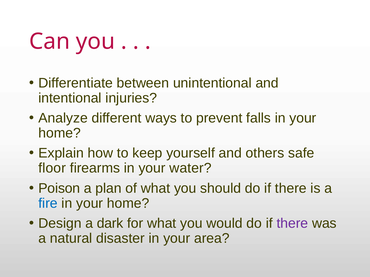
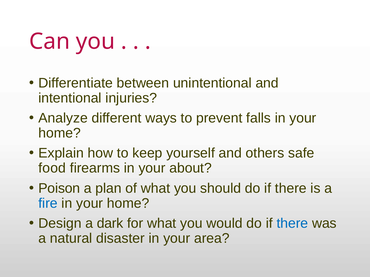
floor: floor -> food
water: water -> about
there at (292, 224) colour: purple -> blue
